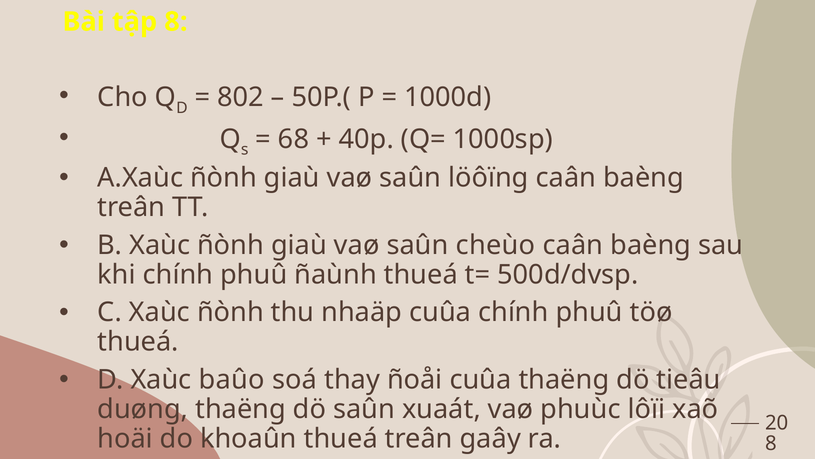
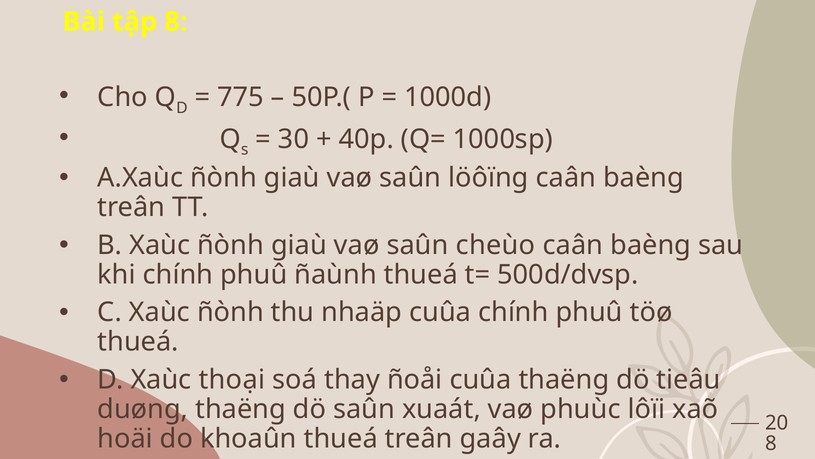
802: 802 -> 775
68: 68 -> 30
baûo: baûo -> thoại
